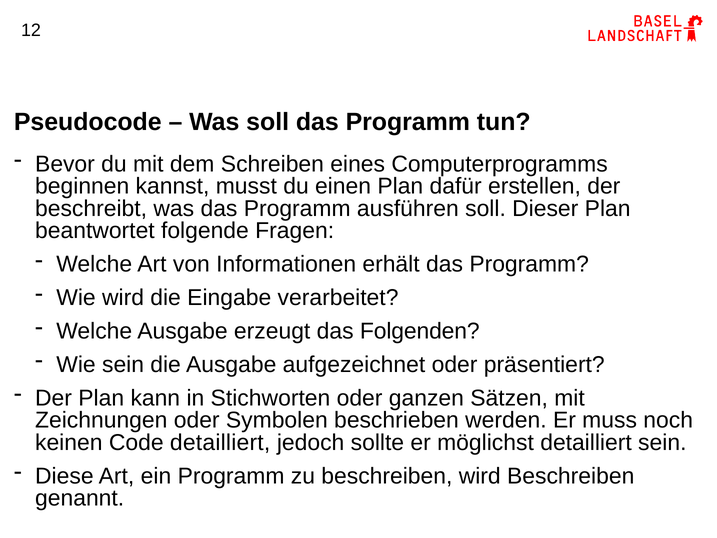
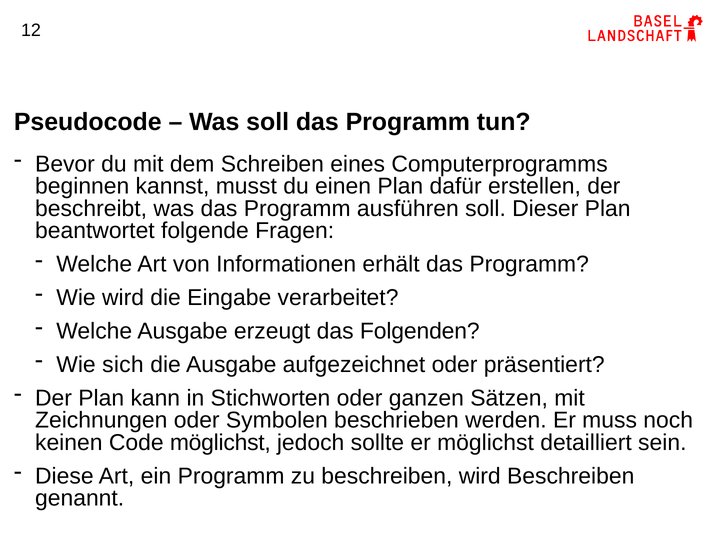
Wie sein: sein -> sich
Code detailliert: detailliert -> möglichst
